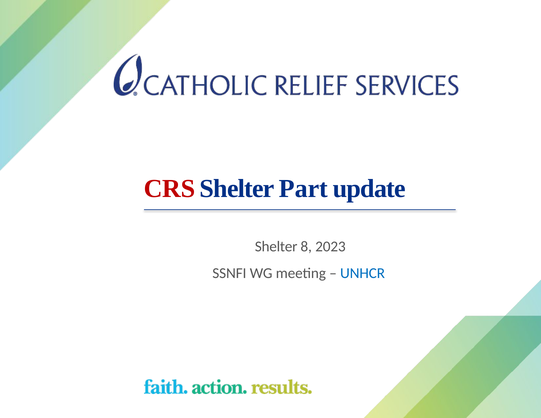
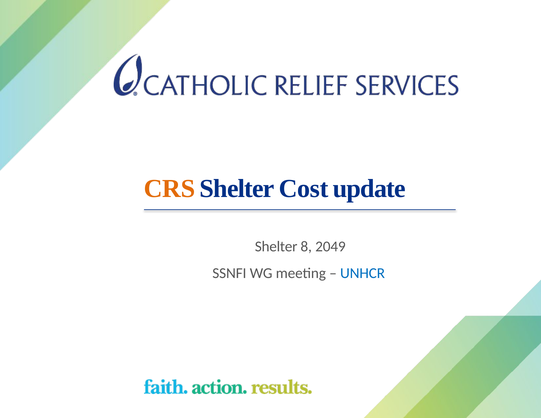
CRS colour: red -> orange
Part: Part -> Cost
2023: 2023 -> 2049
